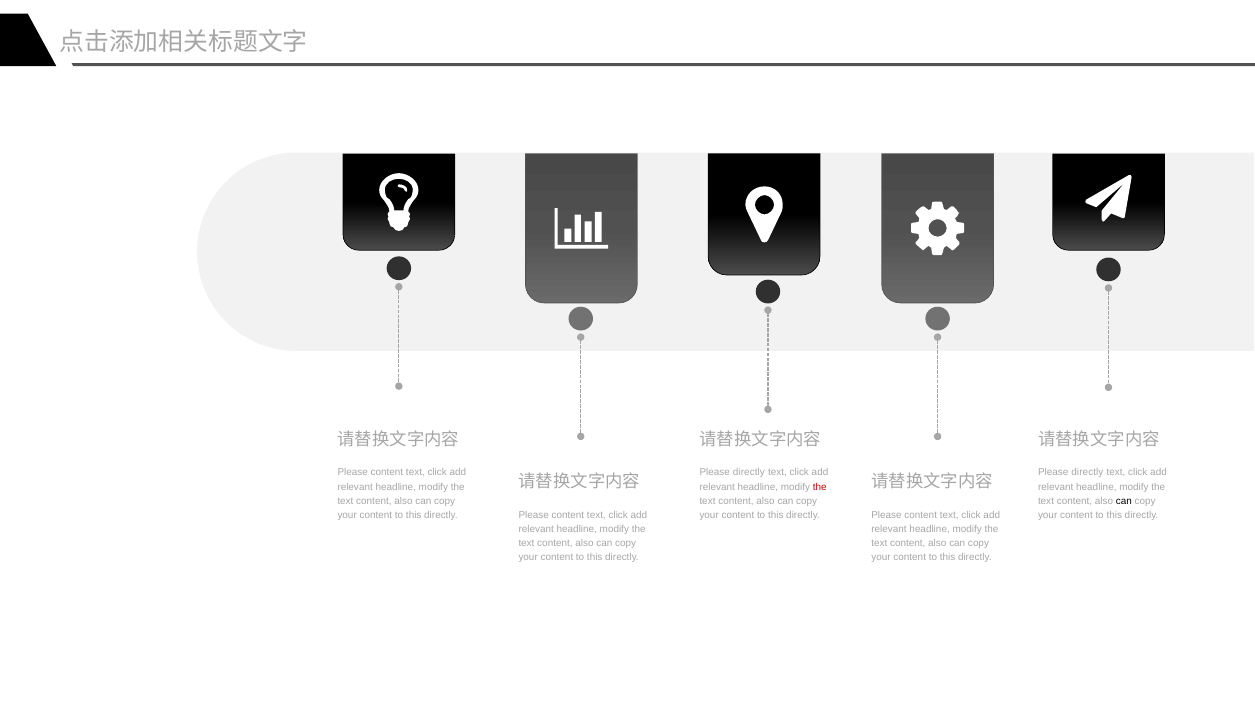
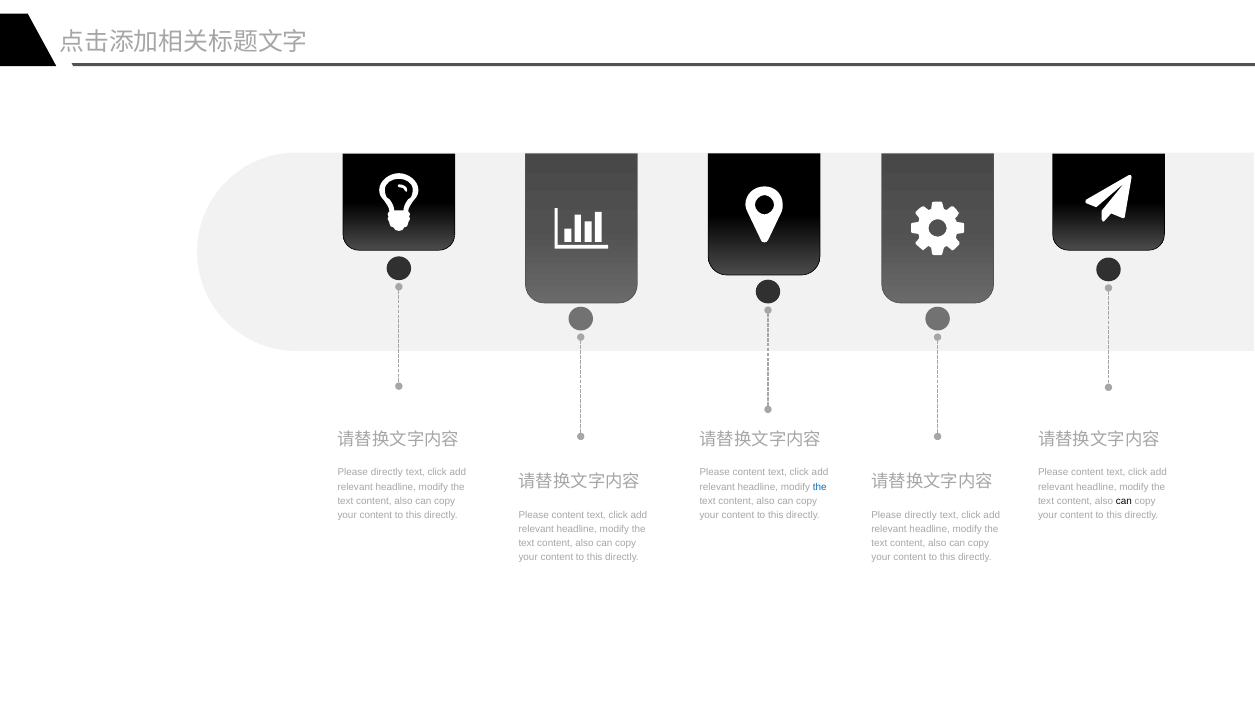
content at (387, 473): content -> directly
directly at (749, 473): directly -> content
directly at (1087, 473): directly -> content
the at (820, 487) colour: red -> blue
content at (921, 515): content -> directly
